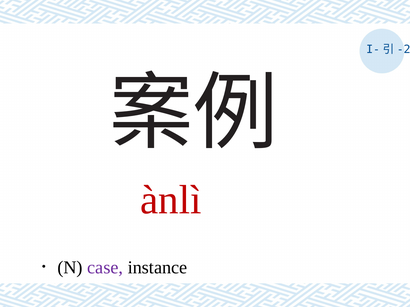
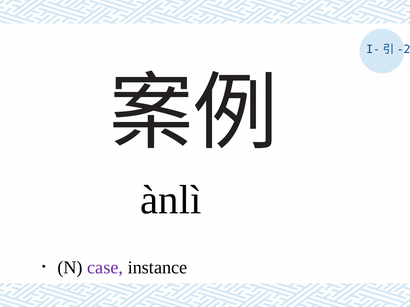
ànlì colour: red -> black
